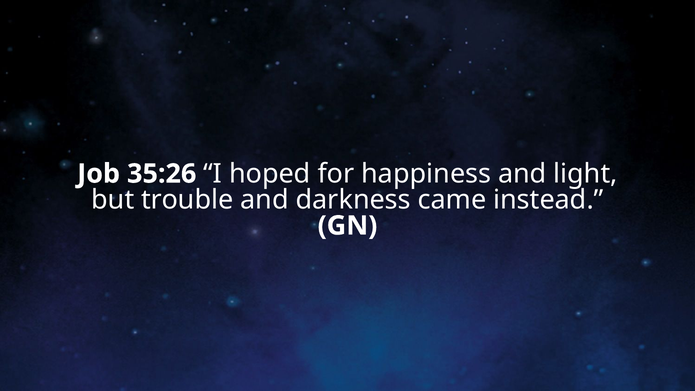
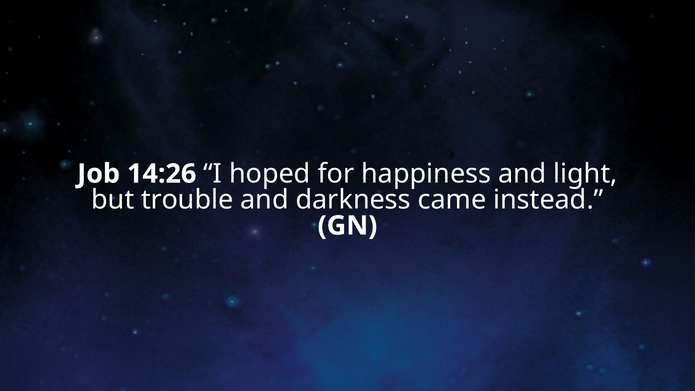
35:26: 35:26 -> 14:26
